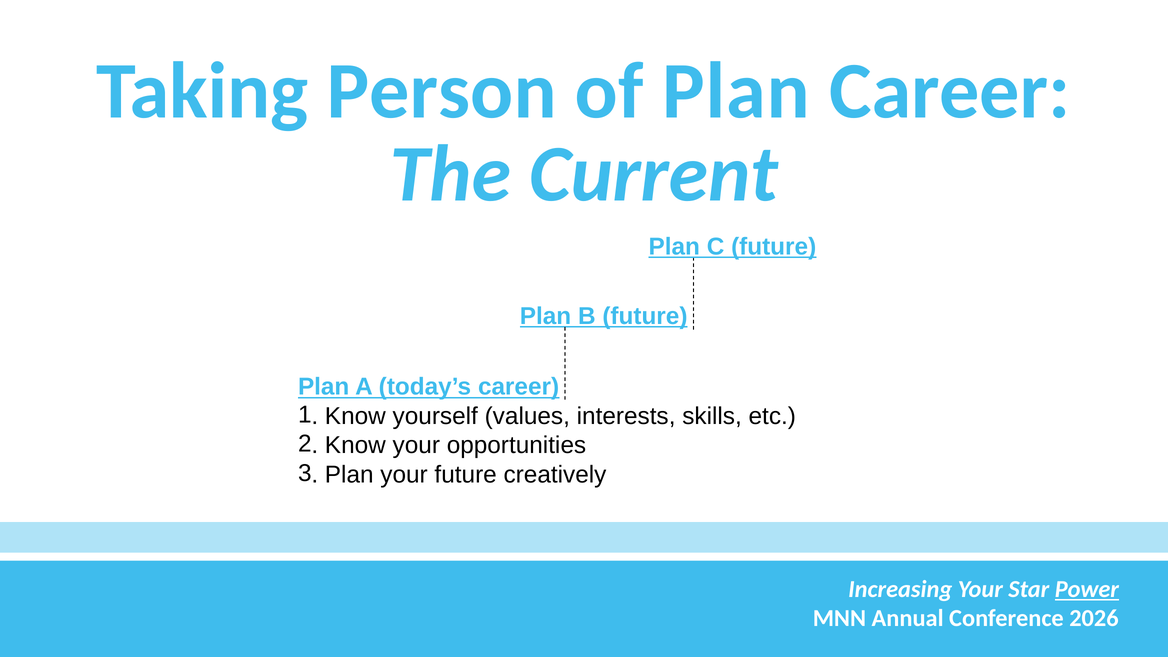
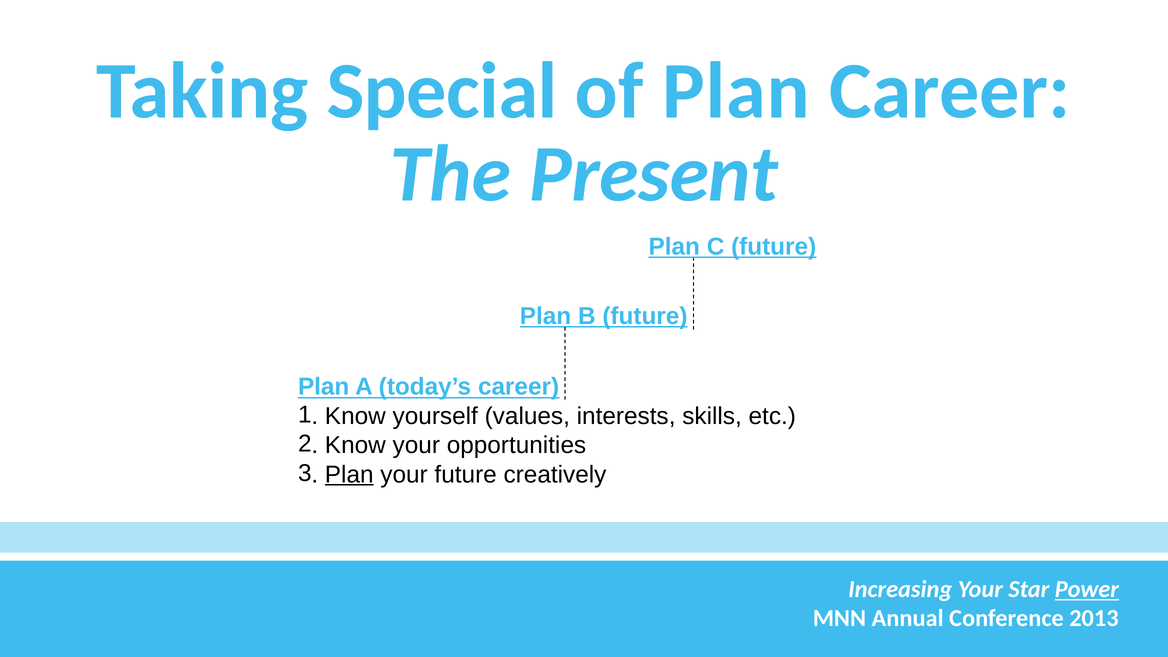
Person: Person -> Special
Current: Current -> Present
Plan at (349, 474) underline: none -> present
2026: 2026 -> 2013
